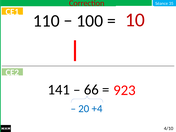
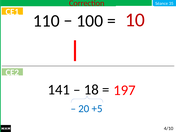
66: 66 -> 18
923: 923 -> 197
+4: +4 -> +5
